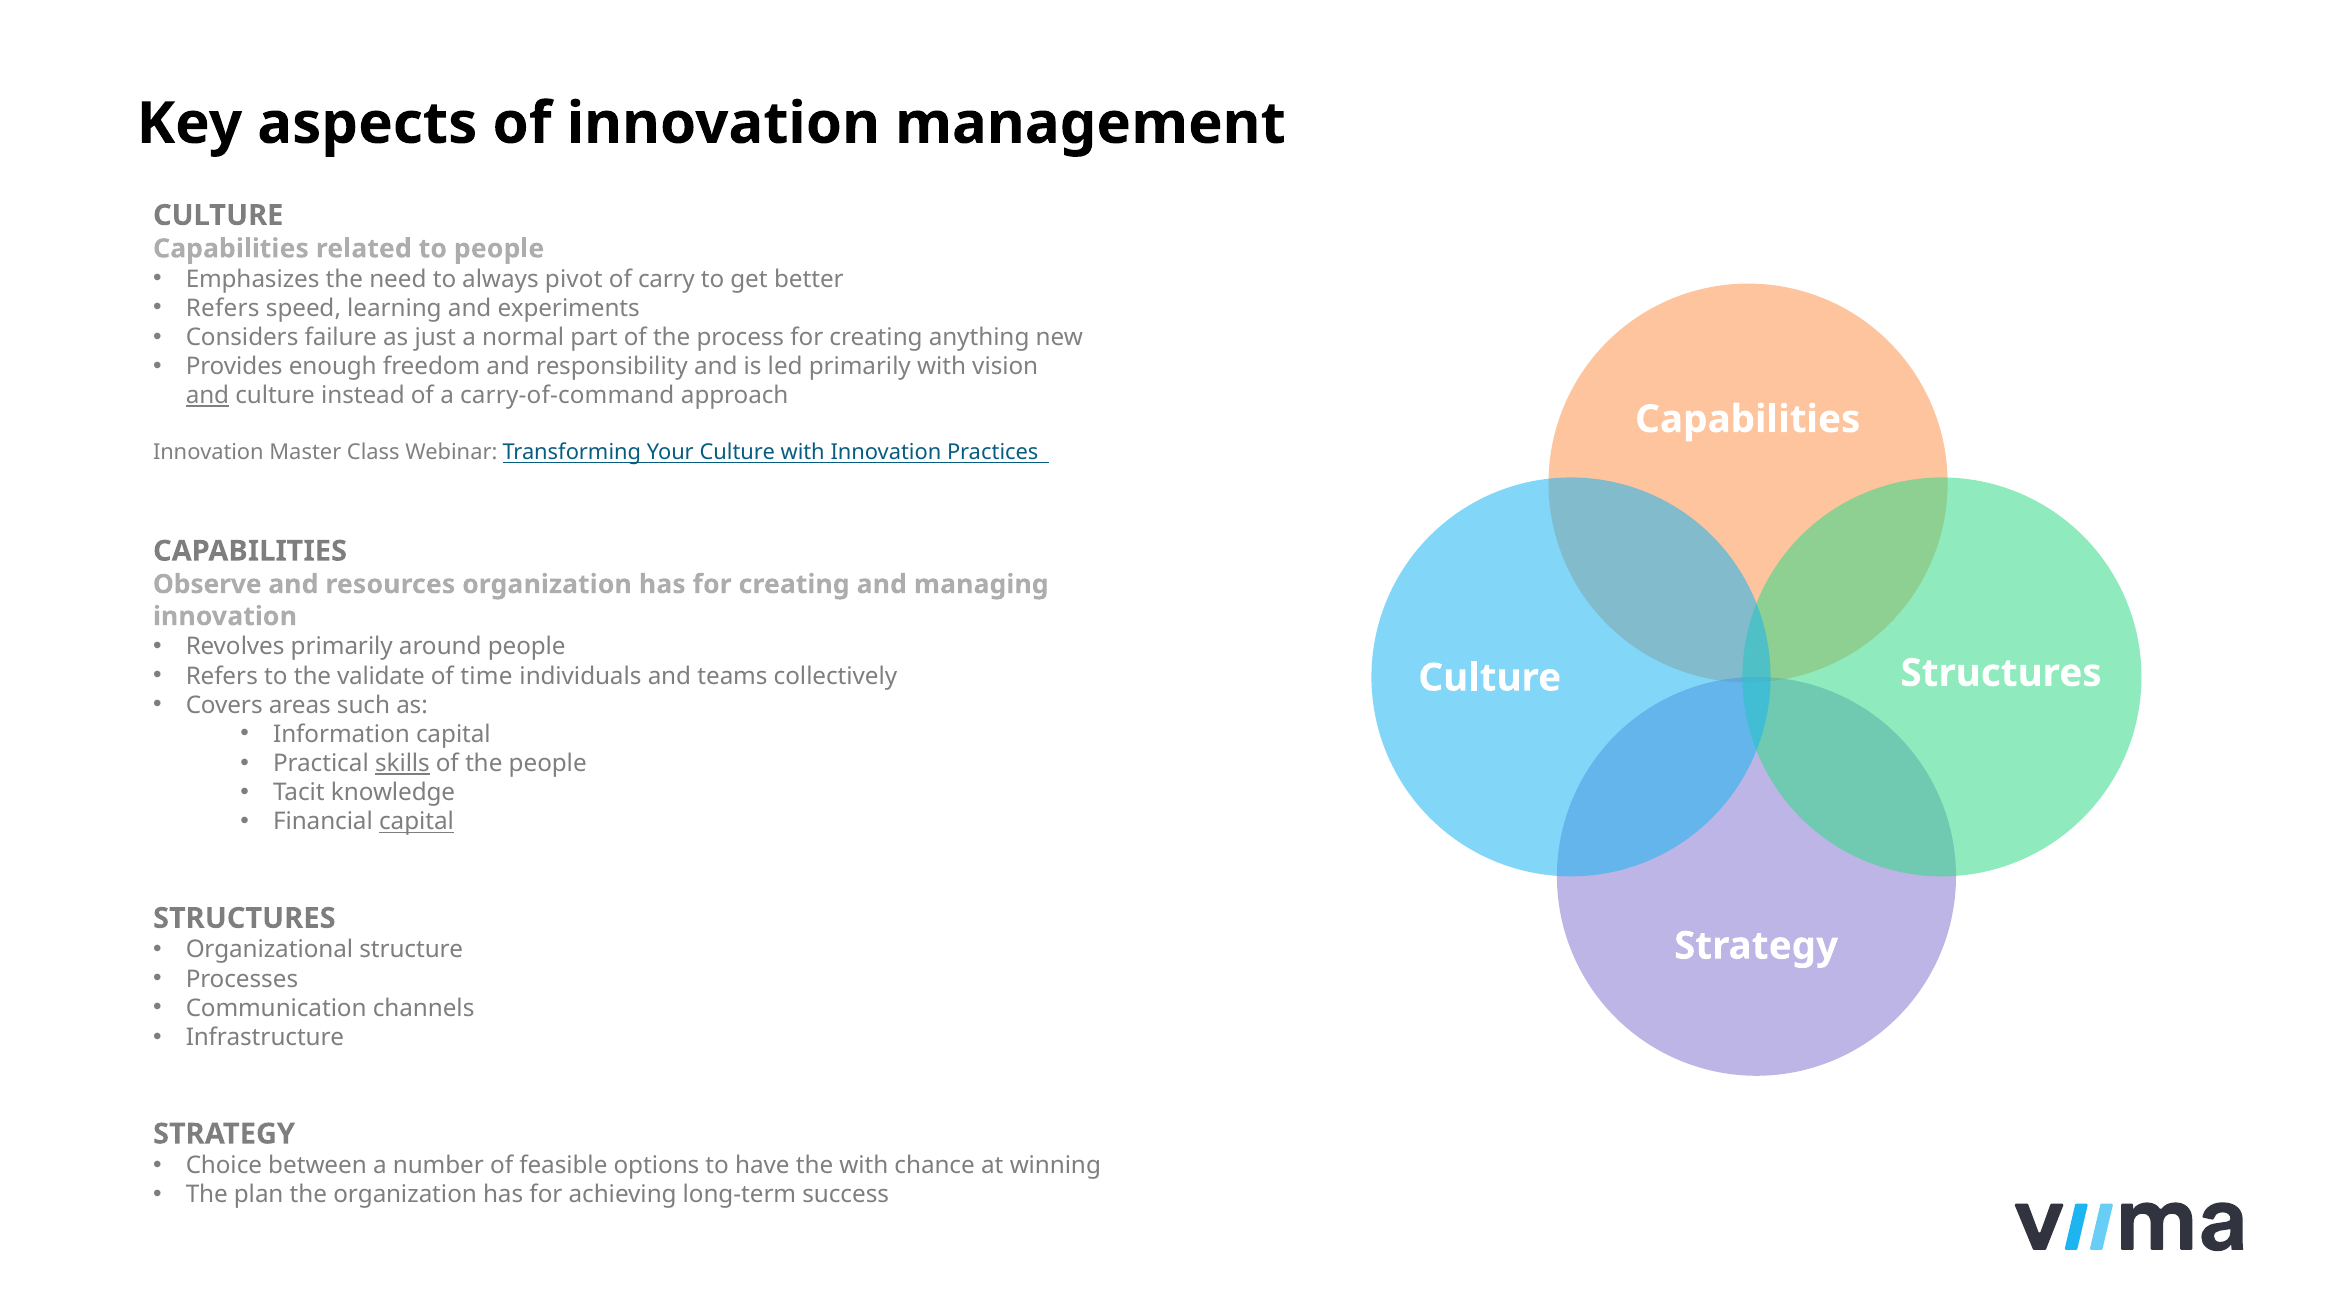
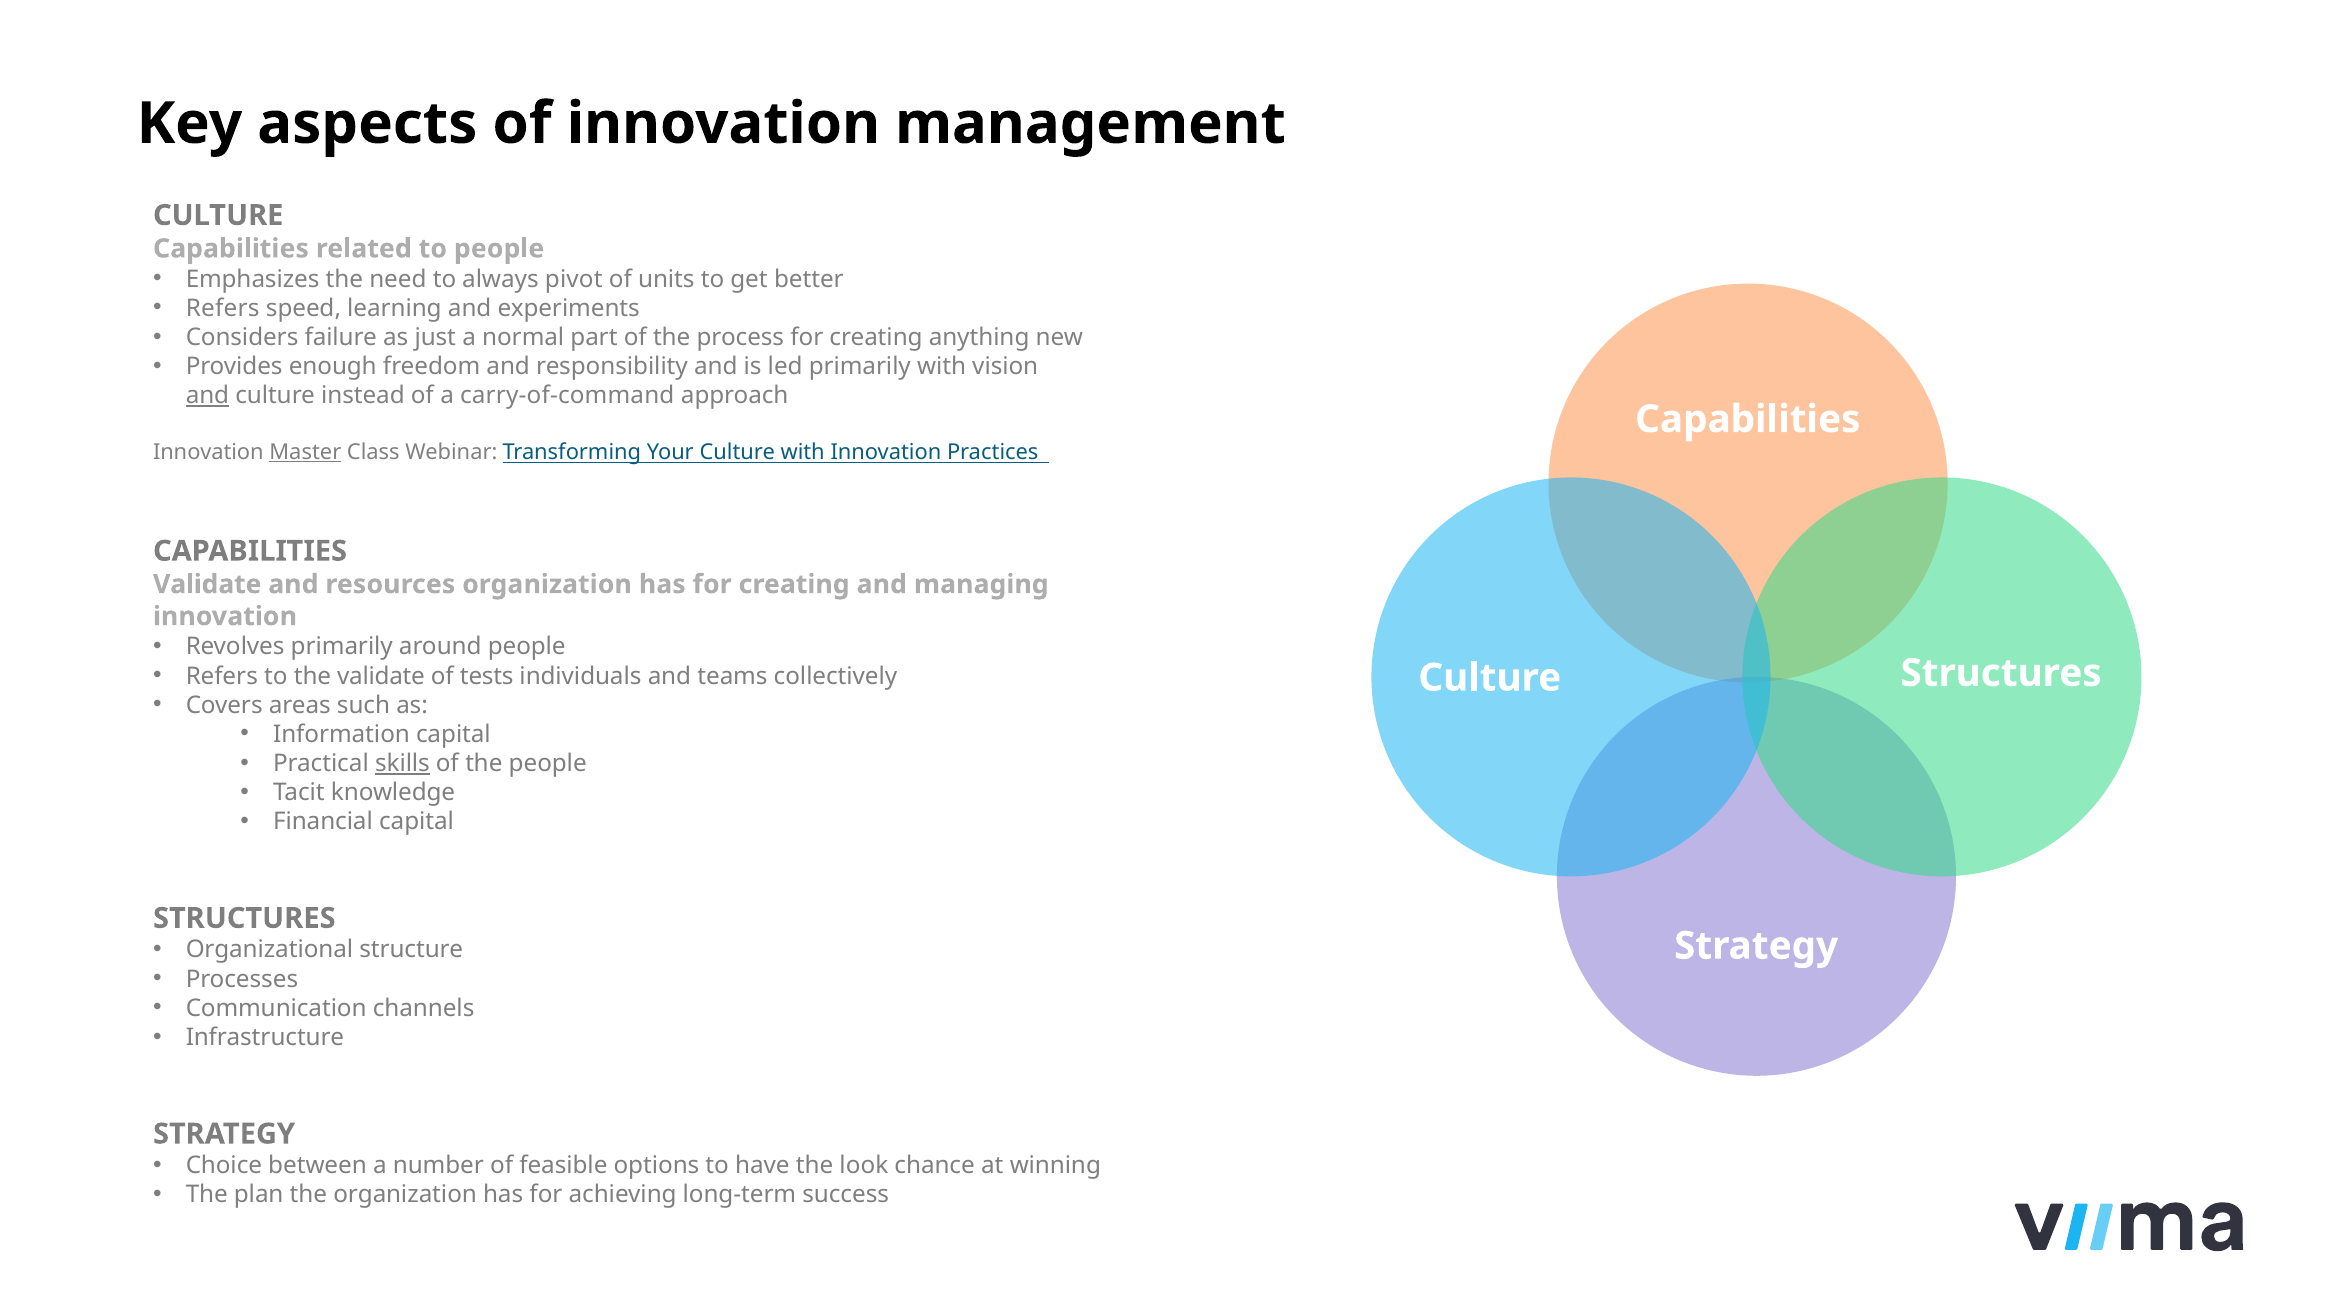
carry: carry -> units
Master underline: none -> present
Observe at (207, 585): Observe -> Validate
time: time -> tests
capital at (417, 822) underline: present -> none
the with: with -> look
